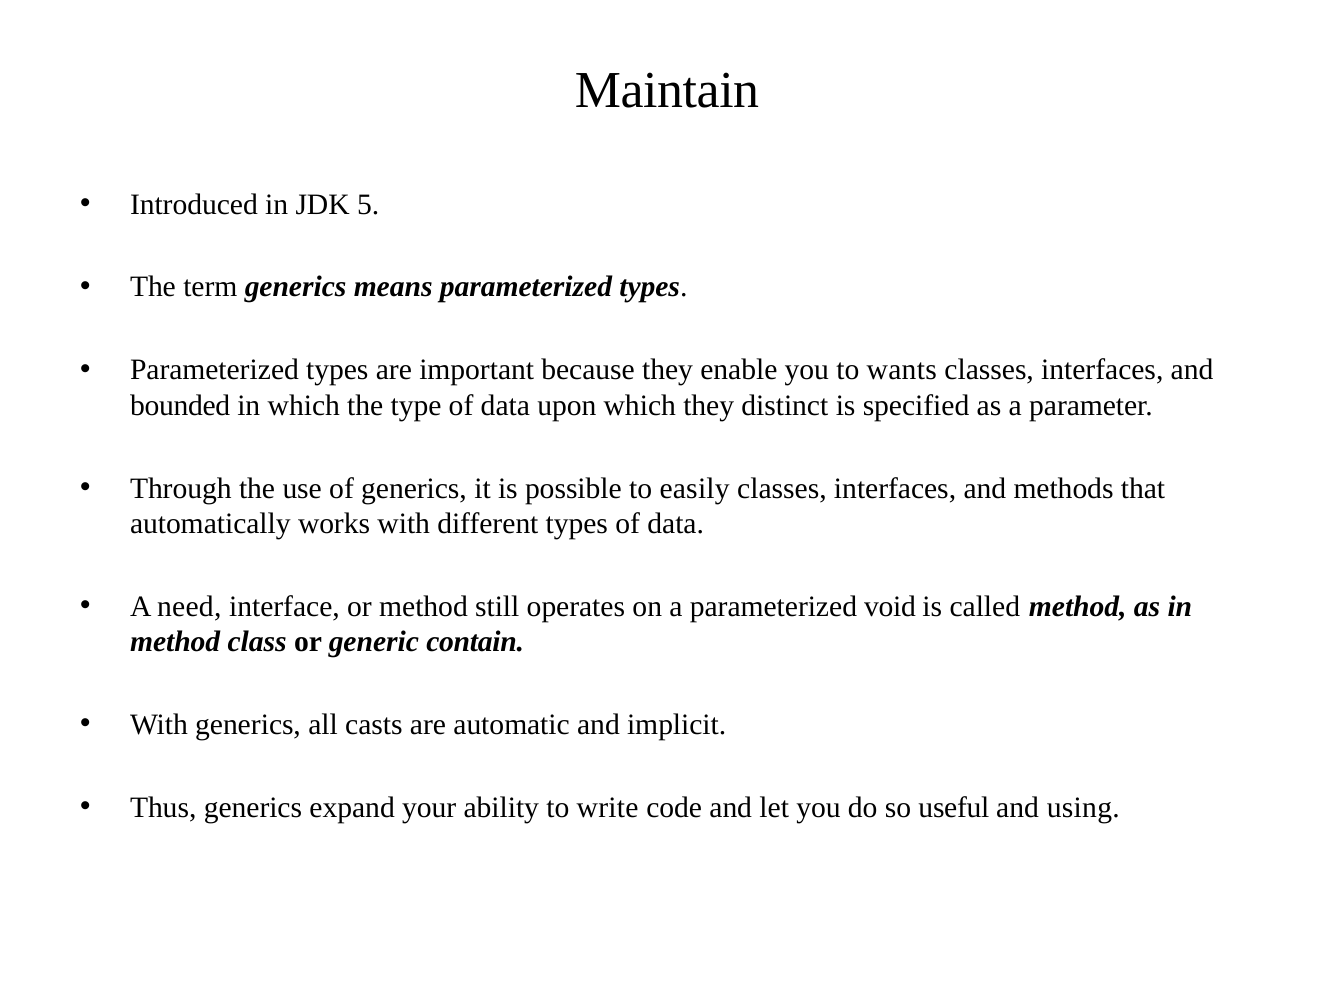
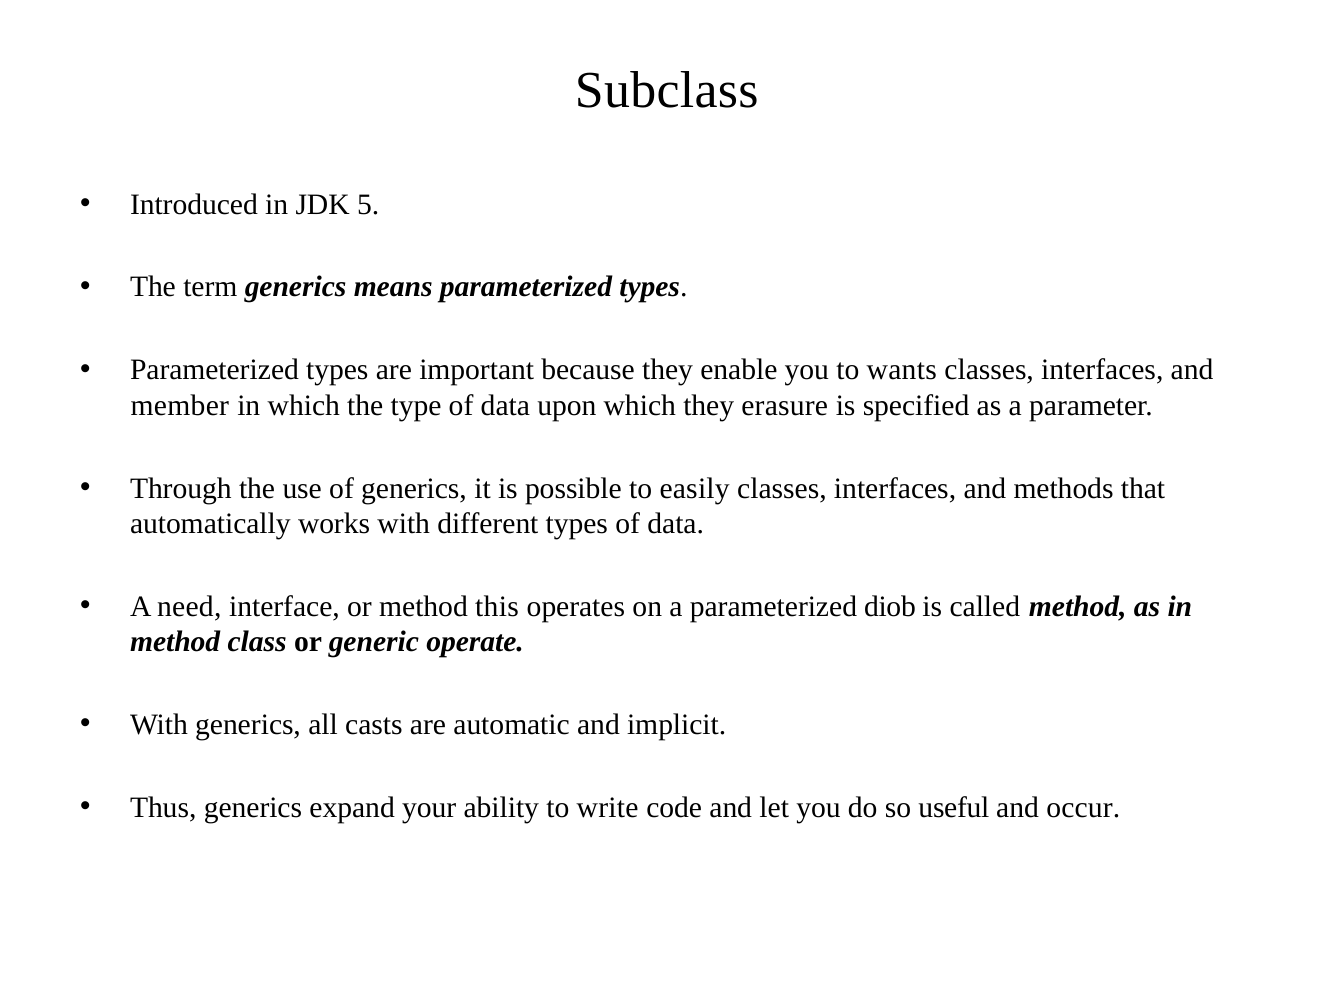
Maintain: Maintain -> Subclass
bounded: bounded -> member
distinct: distinct -> erasure
still: still -> this
void: void -> diob
contain: contain -> operate
using: using -> occur
